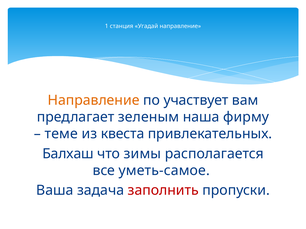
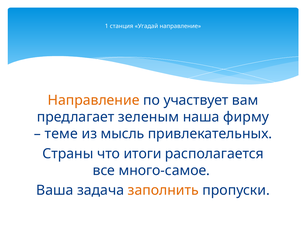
квеста: квеста -> мысль
Балхаш: Балхаш -> Страны
зимы: зимы -> итоги
уметь-самое: уметь-самое -> много-самое
заполнить colour: red -> orange
